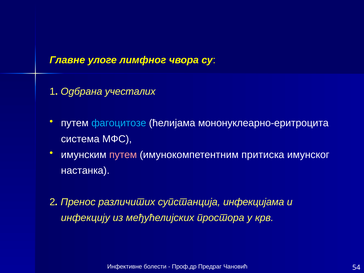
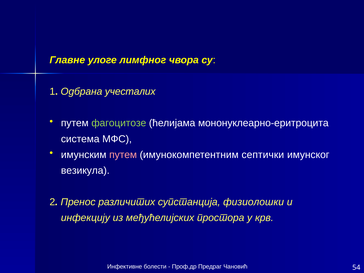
фагоцитозе colour: light blue -> light green
притиска: притиска -> септички
настанка: настанка -> везикула
инфекцијама: инфекцијама -> физиолошки
